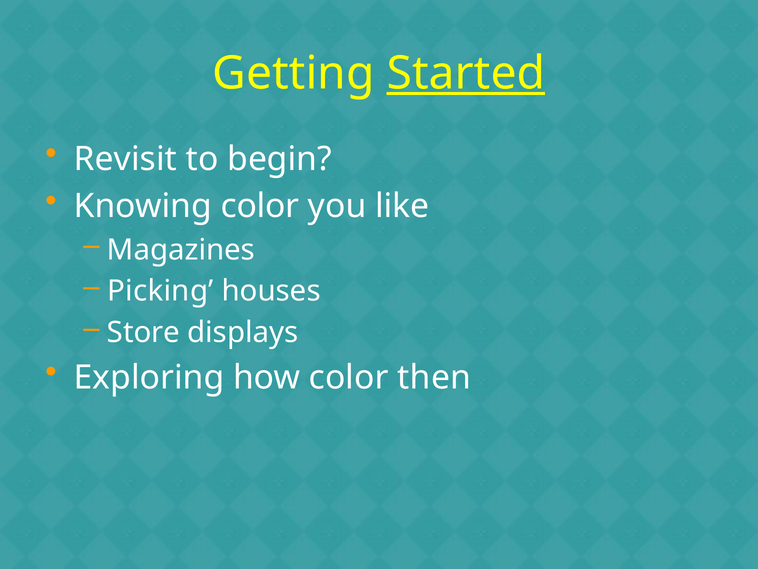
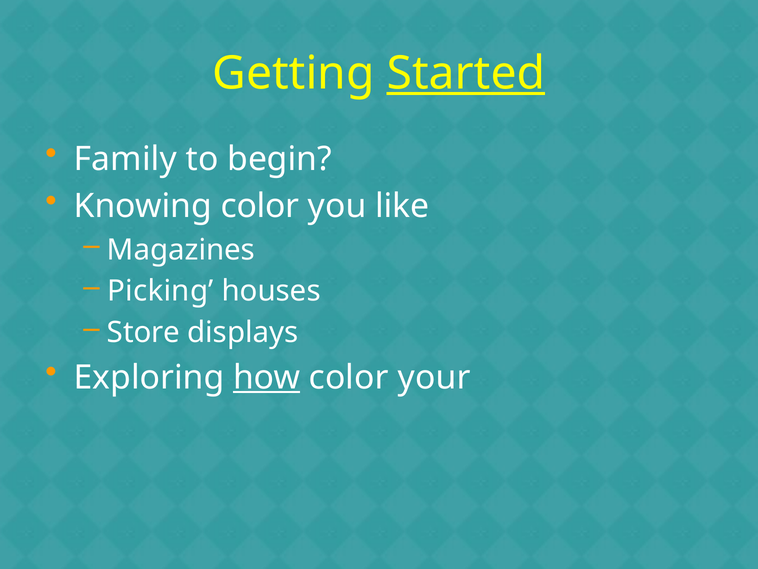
Revisit: Revisit -> Family
how underline: none -> present
then: then -> your
